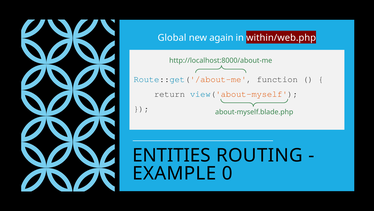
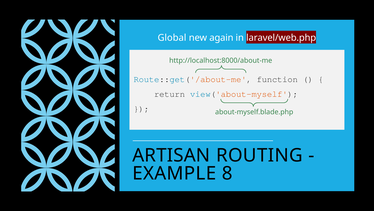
within/web.php: within/web.php -> laravel/web.php
ENTITIES: ENTITIES -> ARTISAN
0: 0 -> 8
